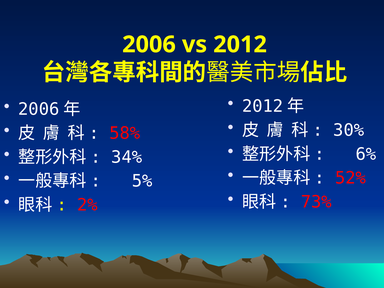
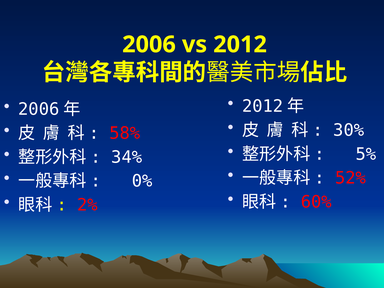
6%: 6% -> 5%
5%: 5% -> 0%
73%: 73% -> 60%
